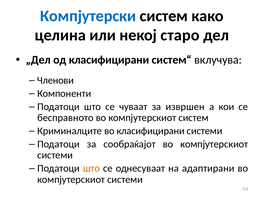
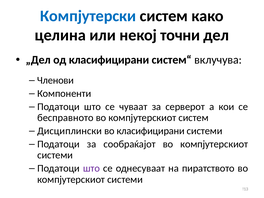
старо: старо -> точни
извршен: извршен -> серверот
Криминалците: Криминалците -> Дисциплински
што at (91, 168) colour: orange -> purple
адаптирани: адаптирани -> пиратството
